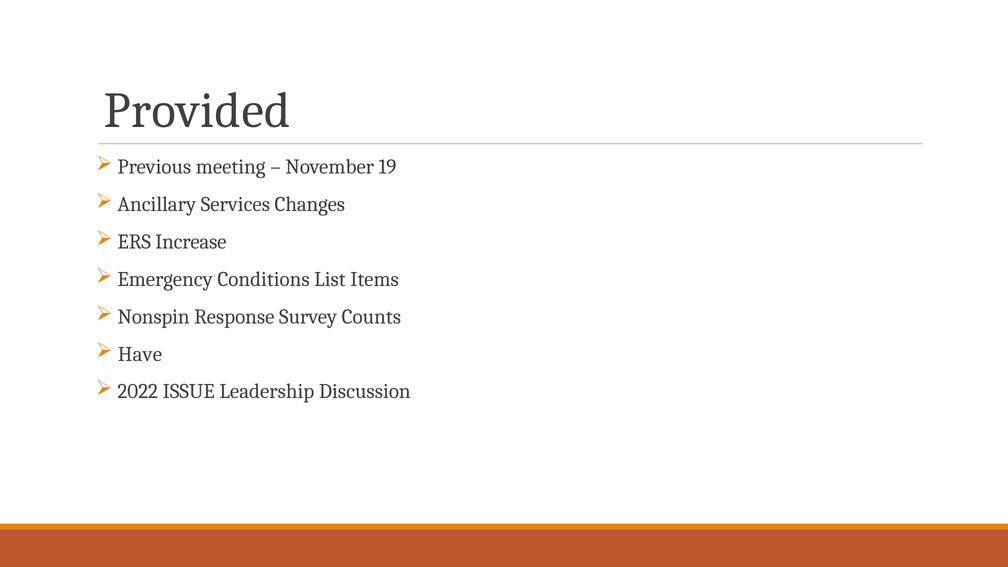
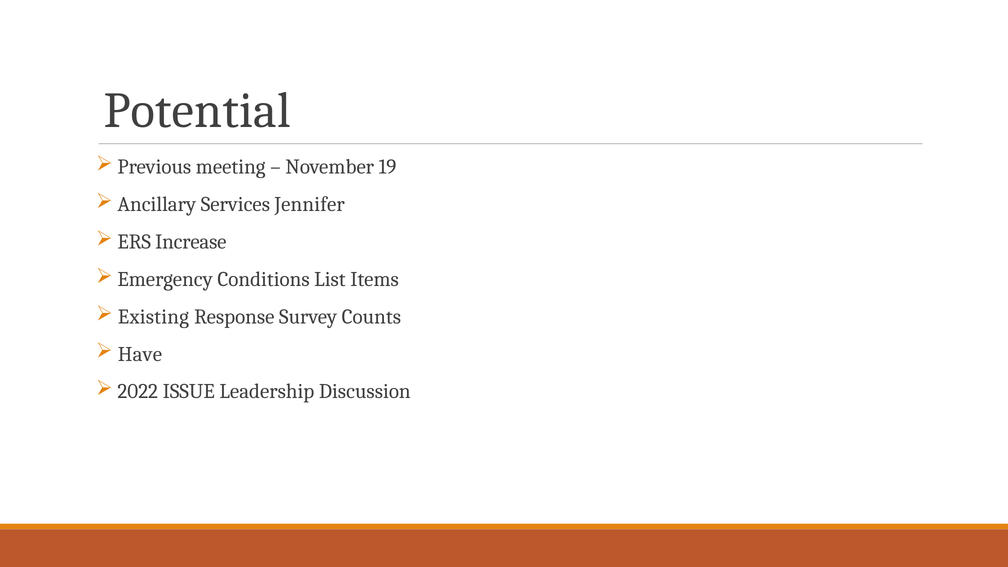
Provided: Provided -> Potential
Changes: Changes -> Jennifer
Nonspin: Nonspin -> Existing
